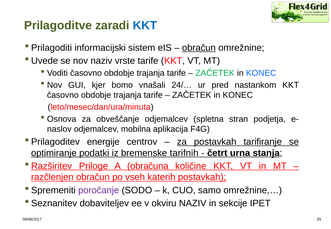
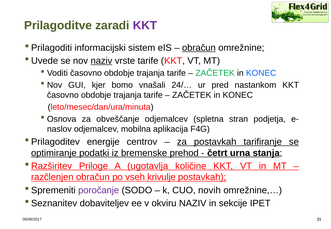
KKT at (145, 25) colour: blue -> purple
naziv at (101, 61) underline: none -> present
tarifnih: tarifnih -> prehod
obračuna: obračuna -> ugotavlja
katerih: katerih -> krivulje
samo: samo -> novih
